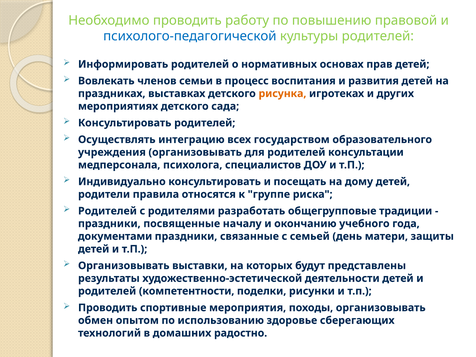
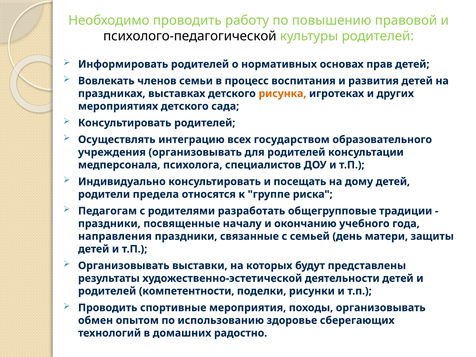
психолого-педагогической colour: blue -> black
правила: правила -> предела
Родителей at (107, 211): Родителей -> Педагогам
документами: документами -> направления
